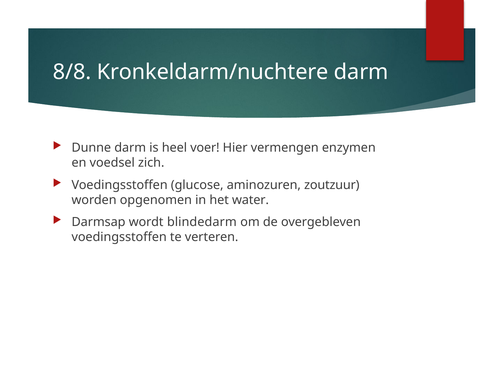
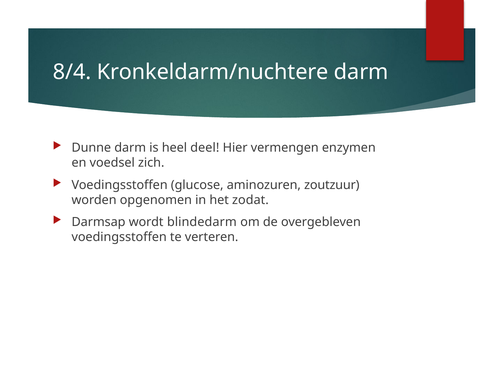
8/8: 8/8 -> 8/4
voer: voer -> deel
water: water -> zodat
